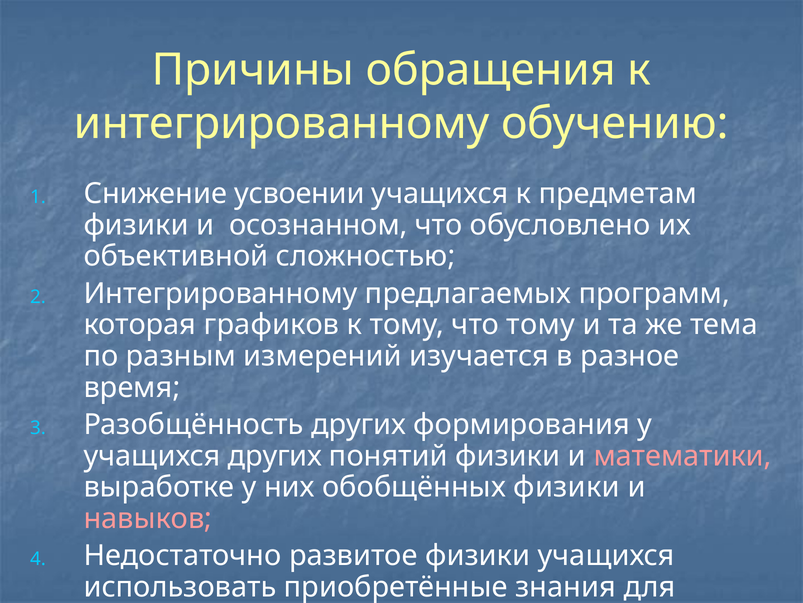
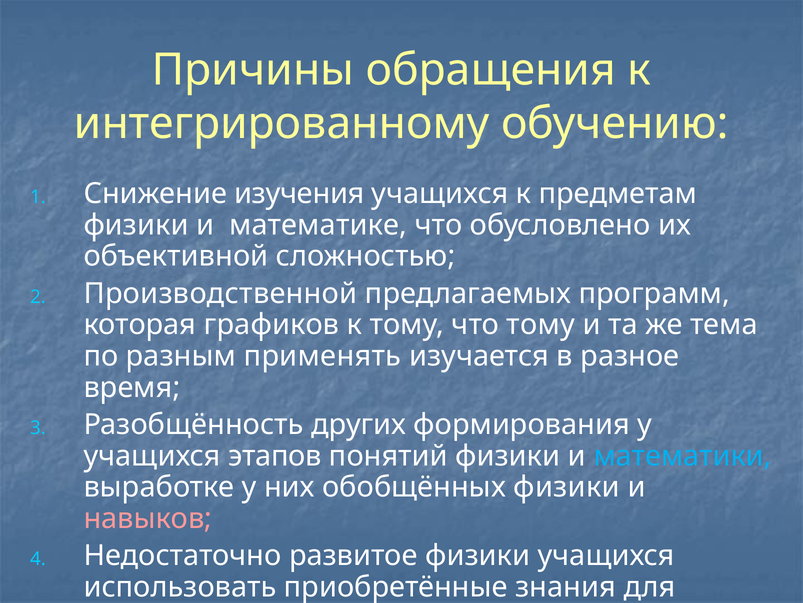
Снижение усвоении: усвоении -> изучения
осознанном: осознанном -> математике
Интегрированному at (221, 293): Интегрированному -> Производственной
разным измерений: измерений -> применять
учащихся других: других -> этапов
математики colour: pink -> light blue
